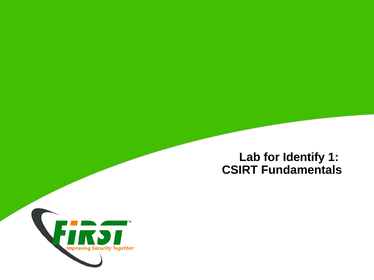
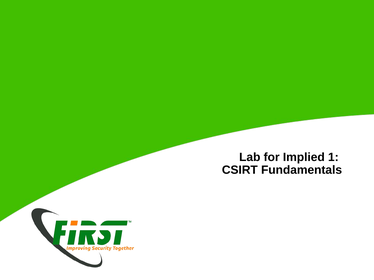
Identify: Identify -> Implied
